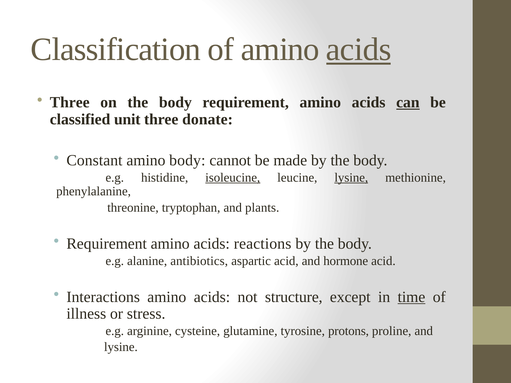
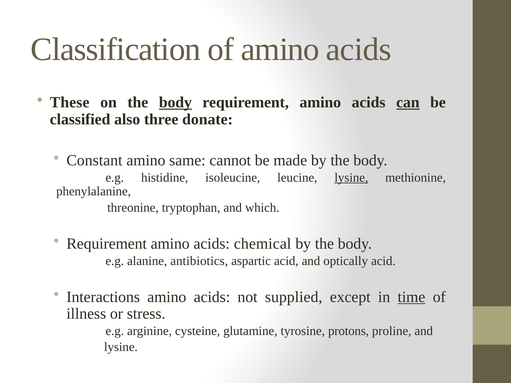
acids at (359, 50) underline: present -> none
Three at (70, 102): Three -> These
body at (175, 102) underline: none -> present
unit: unit -> also
amino body: body -> same
isoleucine underline: present -> none
plants: plants -> which
reactions: reactions -> chemical
hormone: hormone -> optically
structure: structure -> supplied
